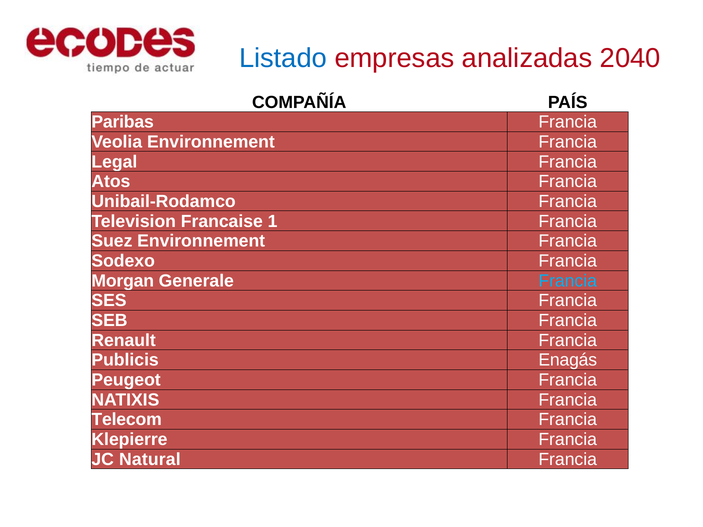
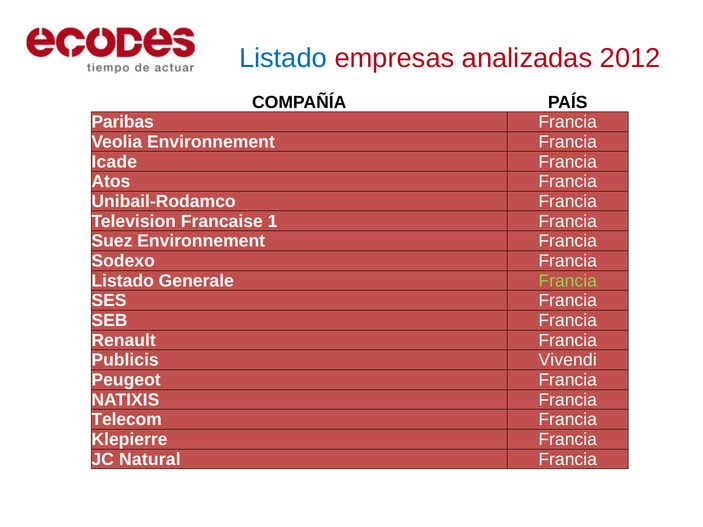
2040: 2040 -> 2012
Legal: Legal -> Icade
Morgan at (123, 281): Morgan -> Listado
Francia at (568, 281) colour: light blue -> light green
Enagás: Enagás -> Vivendi
